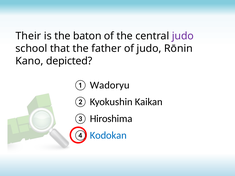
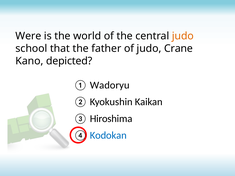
Their: Their -> Were
baton: baton -> world
judo at (183, 36) colour: purple -> orange
Rōnin: Rōnin -> Crane
